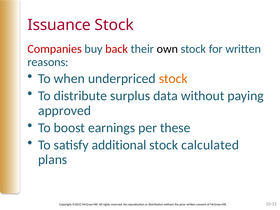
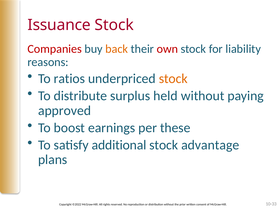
back colour: red -> orange
own colour: black -> red
for written: written -> liability
when: when -> ratios
data: data -> held
calculated: calculated -> advantage
